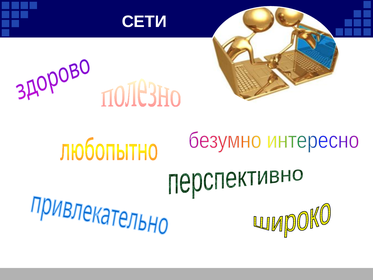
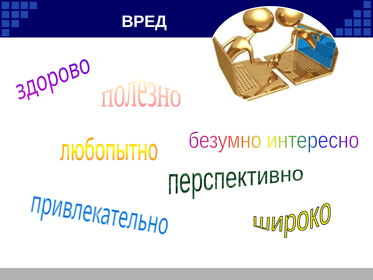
СЕТИ: СЕТИ -> ВРЕД
